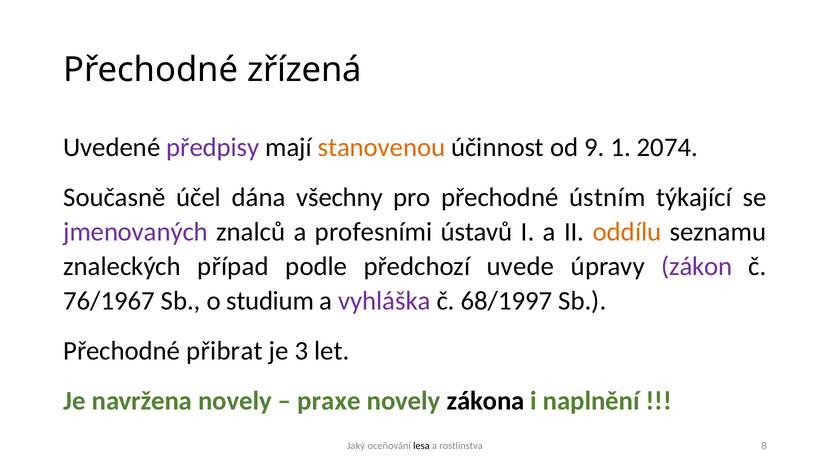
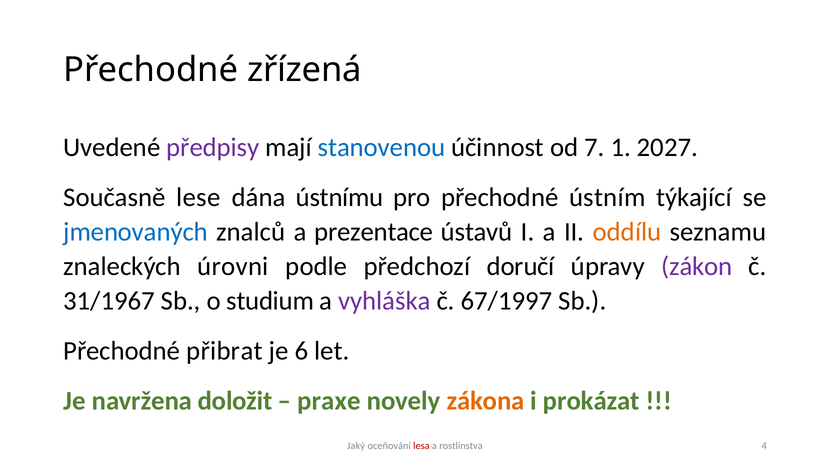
stanovenou colour: orange -> blue
9: 9 -> 7
2074: 2074 -> 2027
účel: účel -> lese
všechny: všechny -> ústnímu
jmenovaných colour: purple -> blue
profesními: profesními -> prezentace
případ: případ -> úrovni
uvede: uvede -> doručí
76/1967: 76/1967 -> 31/1967
68/1997: 68/1997 -> 67/1997
3: 3 -> 6
navržena novely: novely -> doložit
zákona colour: black -> orange
naplnění: naplnění -> prokázat
lesa colour: black -> red
8: 8 -> 4
